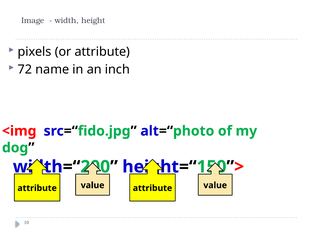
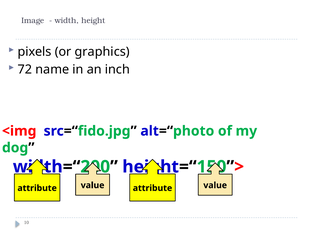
or attribute: attribute -> graphics
